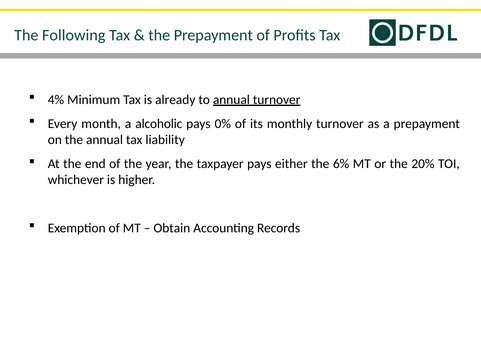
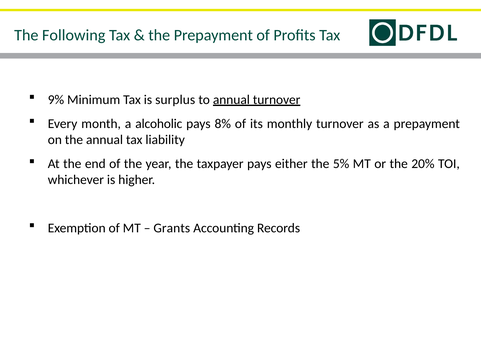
4%: 4% -> 9%
already: already -> surplus
0%: 0% -> 8%
6%: 6% -> 5%
Obtain: Obtain -> Grants
